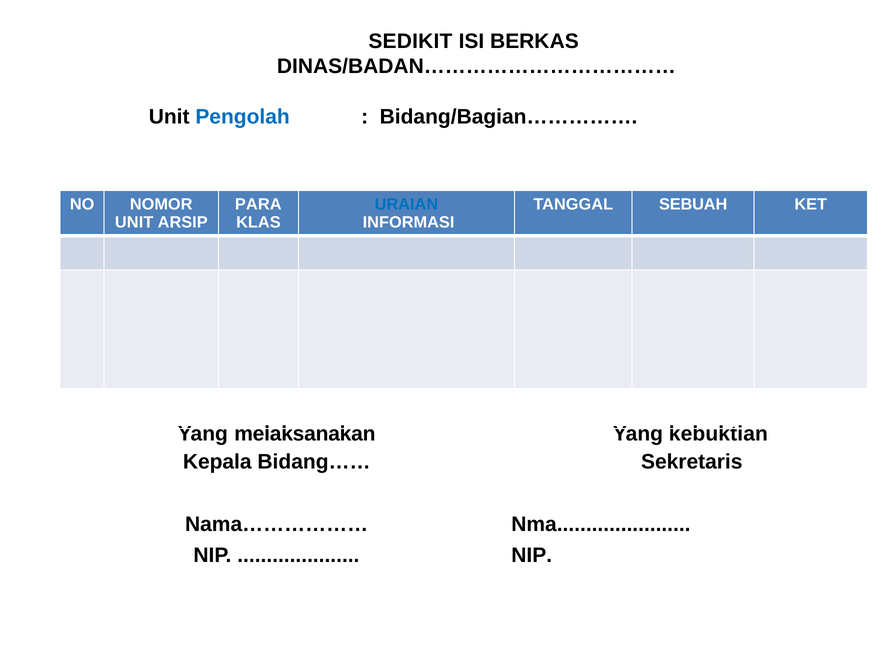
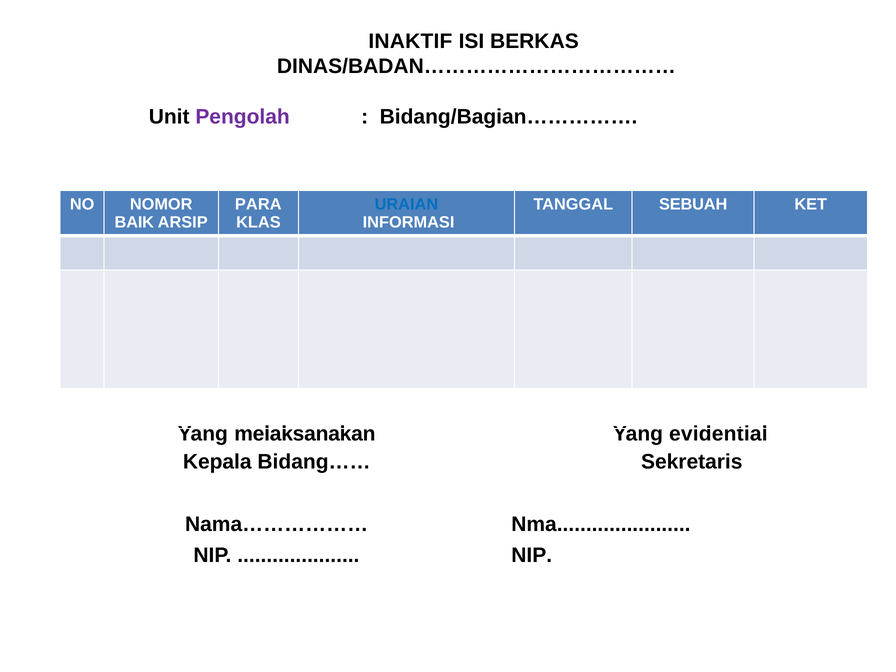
SEDIKIT: SEDIKIT -> INAKTIF
Pengolah colour: blue -> purple
UNIT at (134, 223): UNIT -> BAIK
kebuktian: kebuktian -> evidential
